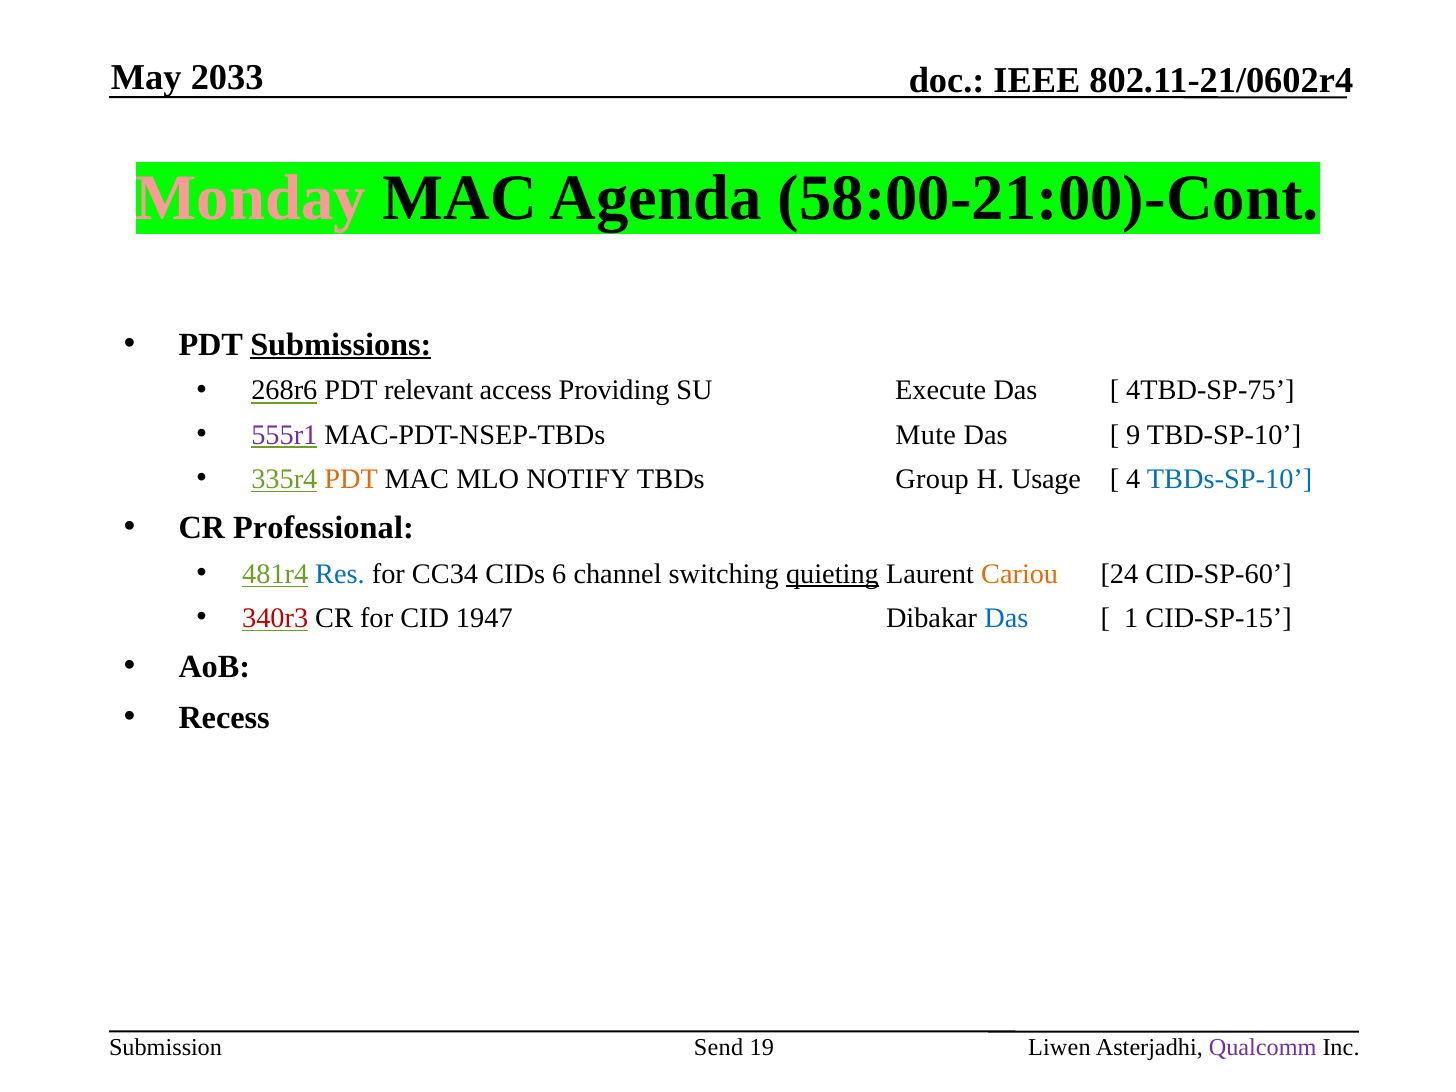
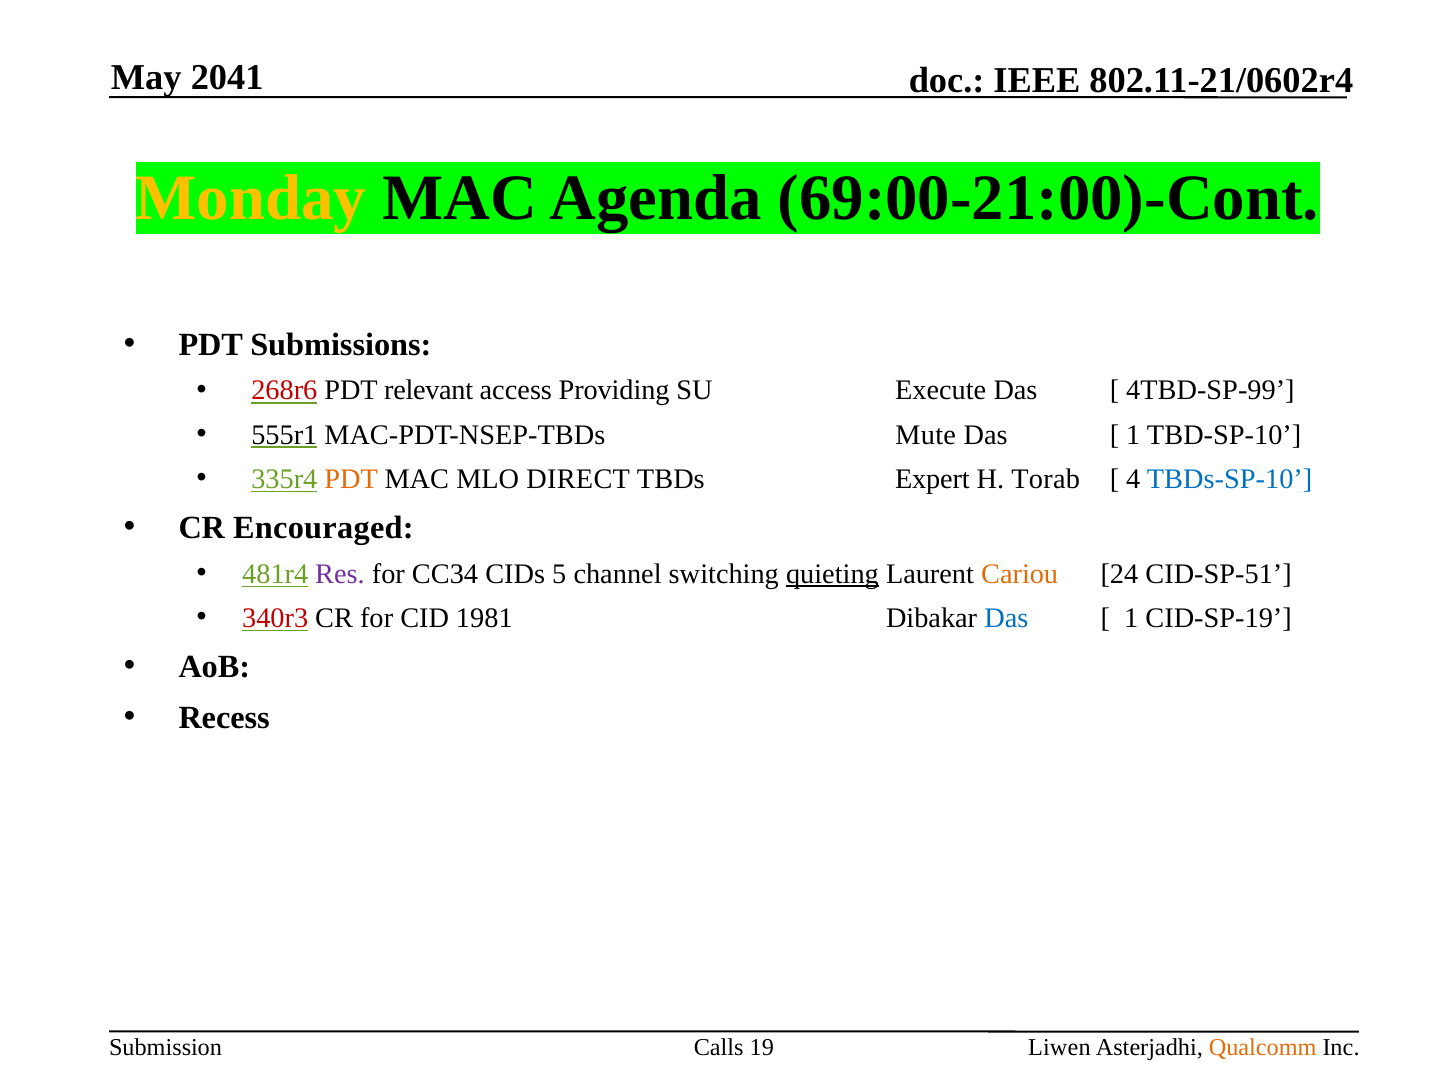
2033: 2033 -> 2041
Monday colour: pink -> yellow
58:00-21:00)-Cont: 58:00-21:00)-Cont -> 69:00-21:00)-Cont
Submissions underline: present -> none
268r6 colour: black -> red
4TBD-SP-75: 4TBD-SP-75 -> 4TBD-SP-99
555r1 colour: purple -> black
9 at (1133, 435): 9 -> 1
NOTIFY: NOTIFY -> DIRECT
Group: Group -> Expert
Usage: Usage -> Torab
Professional: Professional -> Encouraged
Res colour: blue -> purple
6: 6 -> 5
CID-SP-60: CID-SP-60 -> CID-SP-51
1947: 1947 -> 1981
CID-SP-15: CID-SP-15 -> CID-SP-19
Send: Send -> Calls
Qualcomm colour: purple -> orange
